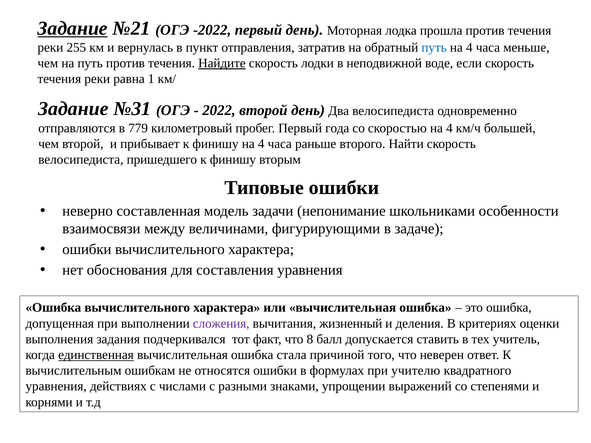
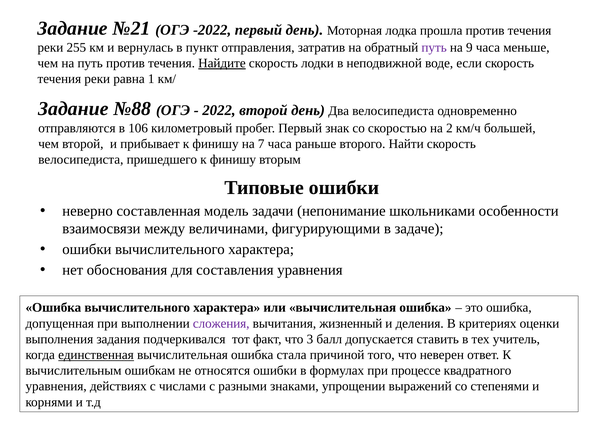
Задание at (73, 28) underline: present -> none
путь at (434, 48) colour: blue -> purple
4 at (469, 48): 4 -> 9
№31: №31 -> №88
779: 779 -> 106
года: года -> знак
скоростью на 4: 4 -> 2
финишу на 4: 4 -> 7
8: 8 -> 3
учителю: учителю -> процессе
